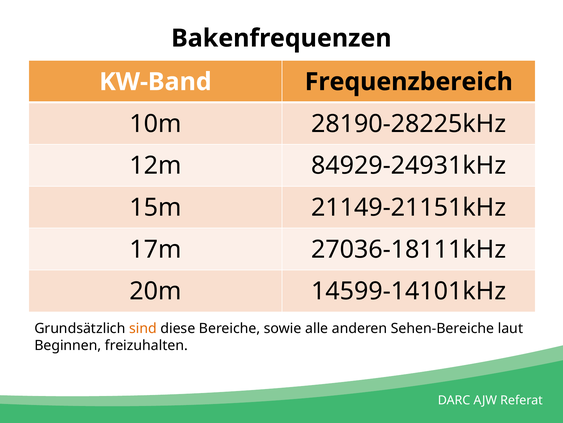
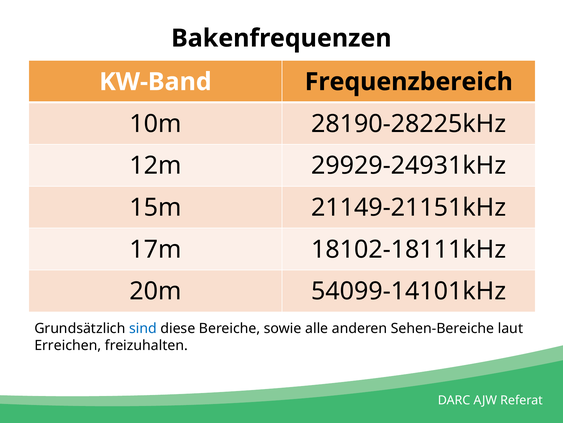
84929-24931kHz: 84929-24931kHz -> 29929-24931kHz
27036-18111kHz: 27036-18111kHz -> 18102-18111kHz
14599-14101kHz: 14599-14101kHz -> 54099-14101kHz
sind colour: orange -> blue
Beginnen: Beginnen -> Erreichen
